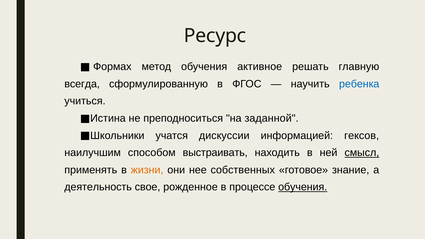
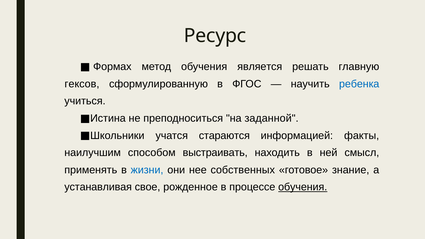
активное: активное -> является
всегда: всегда -> гексов
дискуссии: дискуссии -> стараются
гексов: гексов -> факты
смысл underline: present -> none
жизни colour: orange -> blue
деятельность: деятельность -> устанавливая
